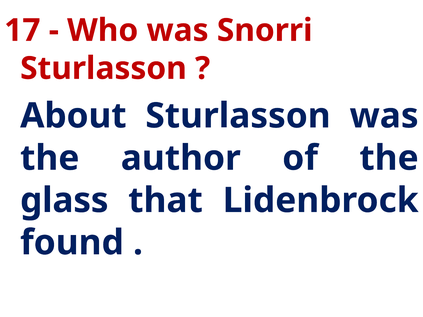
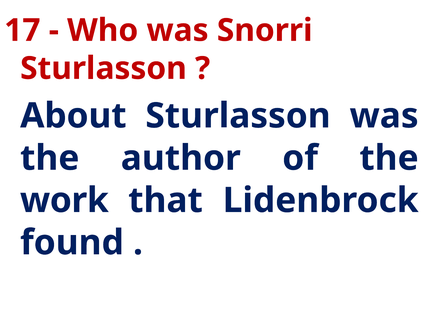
glass: glass -> work
